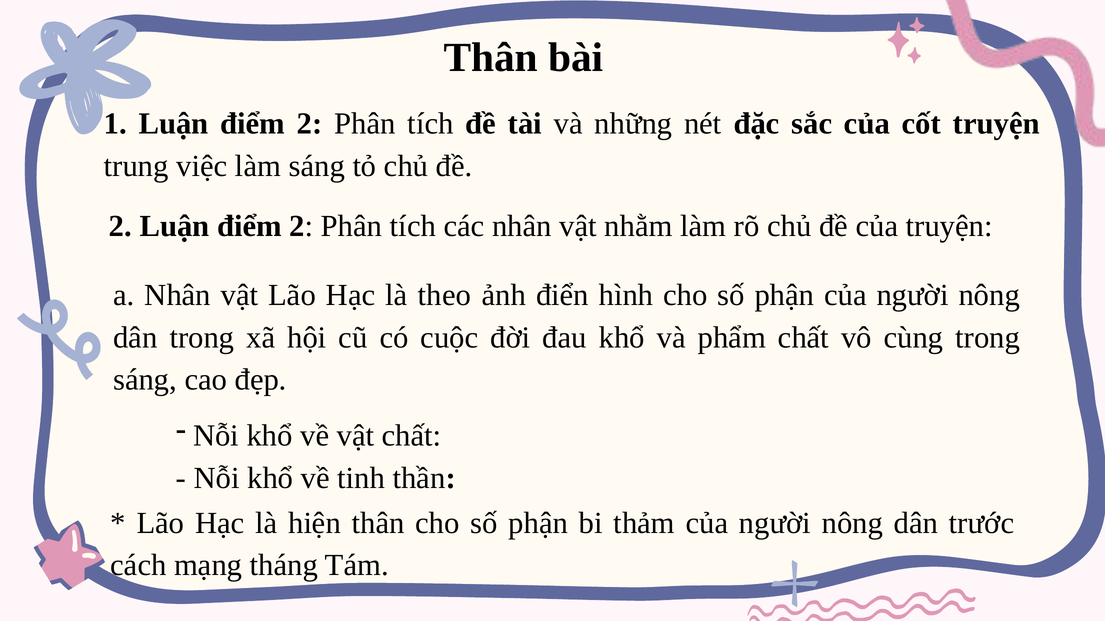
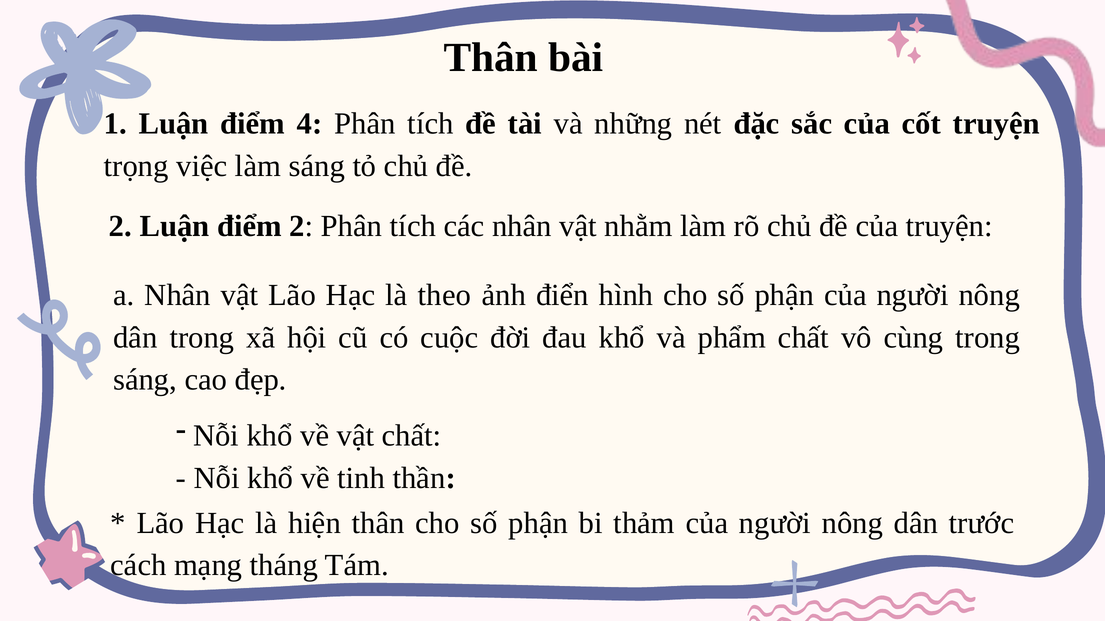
1 Luận điểm 2: 2 -> 4
trung: trung -> trọng
